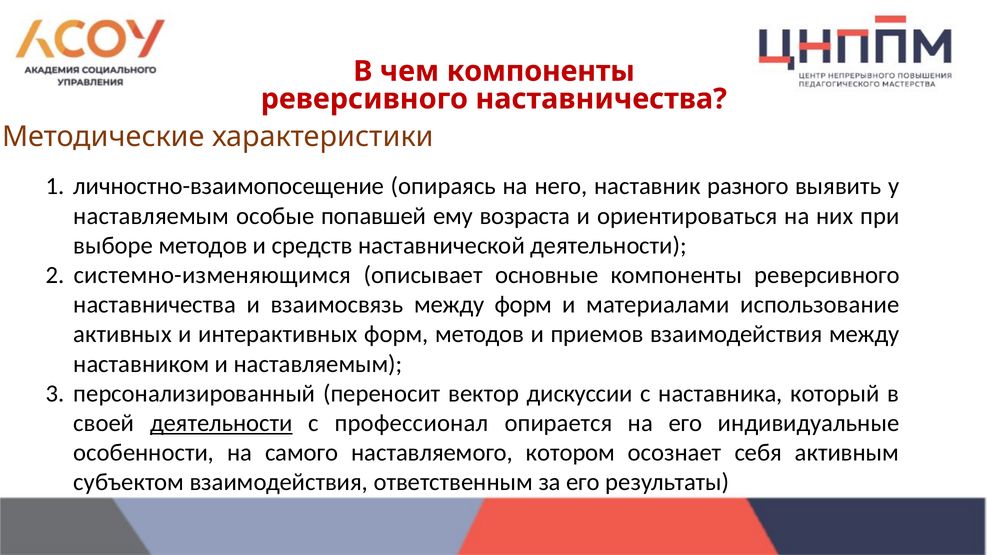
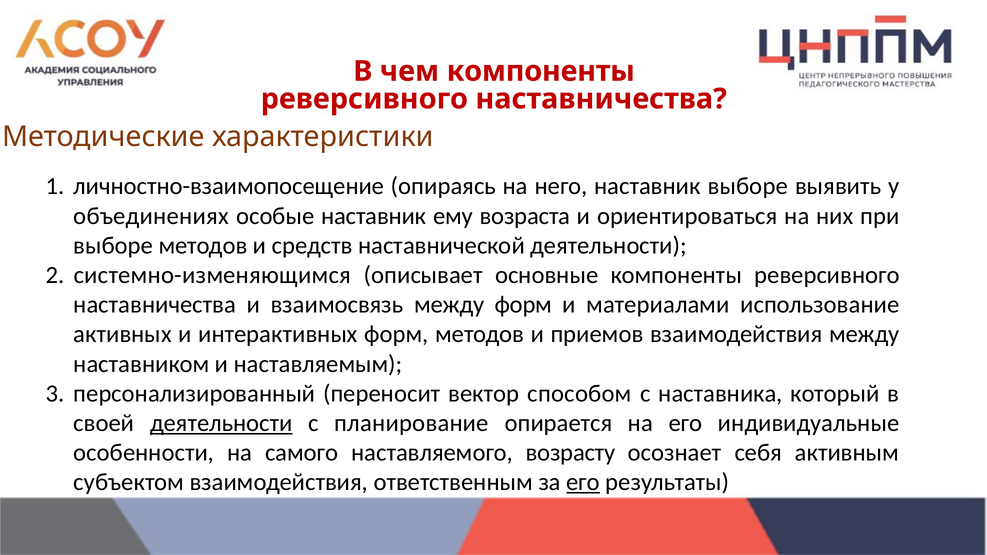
наставник разного: разного -> выборе
наставляемым at (151, 216): наставляемым -> объединениях
особые попавшей: попавшей -> наставник
дискуссии: дискуссии -> способом
профессионал: профессионал -> планирование
котором: котором -> возрасту
его at (583, 482) underline: none -> present
